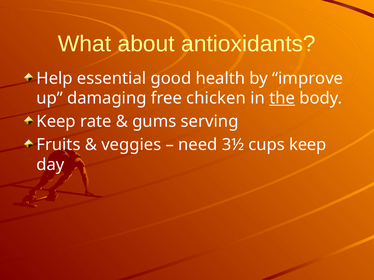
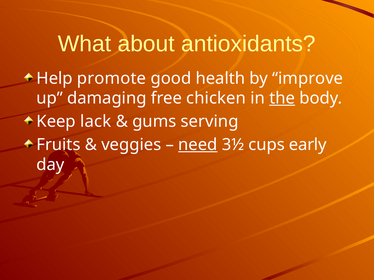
essential: essential -> promote
rate: rate -> lack
need underline: none -> present
cups keep: keep -> early
